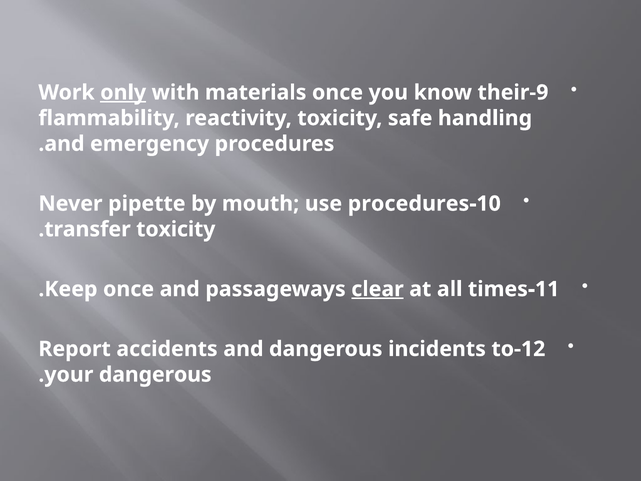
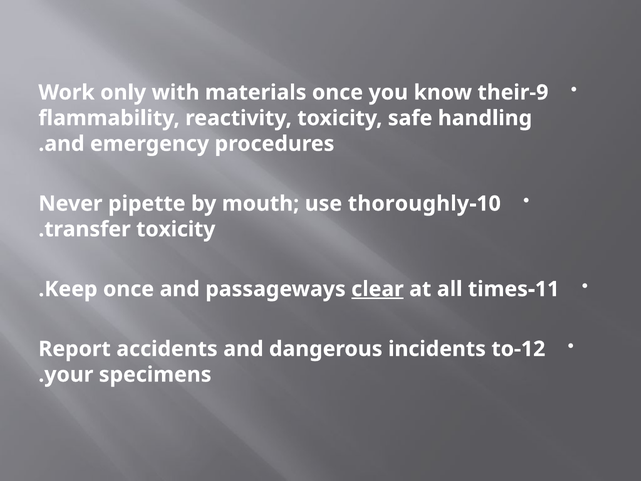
only underline: present -> none
use procedures: procedures -> thoroughly
your dangerous: dangerous -> specimens
